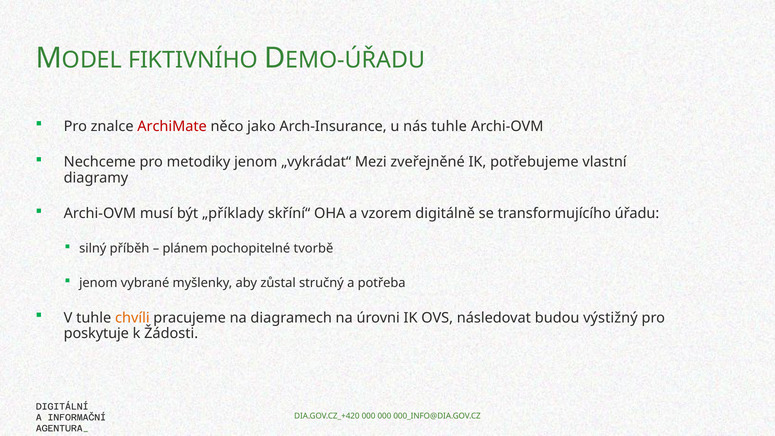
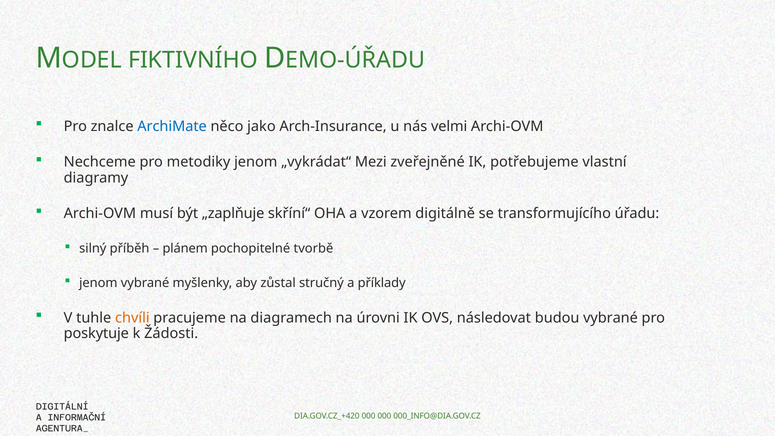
ArchiMate colour: red -> blue
nás tuhle: tuhle -> velmi
„příklady: „příklady -> „zaplňuje
potřeba: potřeba -> příklady
budou výstižný: výstižný -> vybrané
